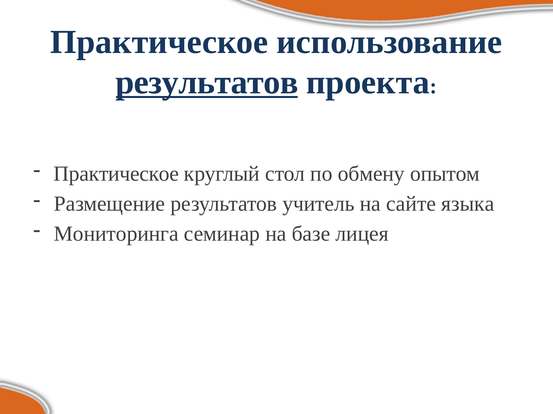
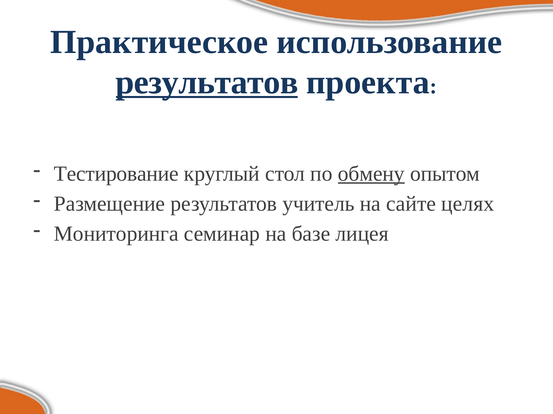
Практическое at (116, 174): Практическое -> Тестирование
обмену underline: none -> present
языка: языка -> целях
